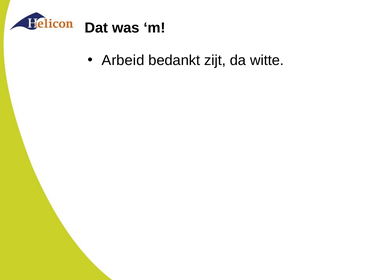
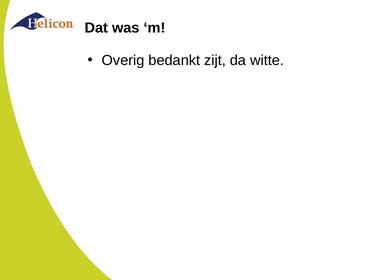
Arbeid: Arbeid -> Overig
